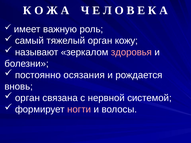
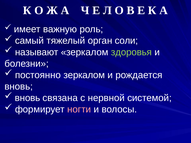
кожу: кожу -> соли
здоровья colour: pink -> light green
постоянно осязания: осязания -> зеркалом
орган at (27, 98): орган -> вновь
